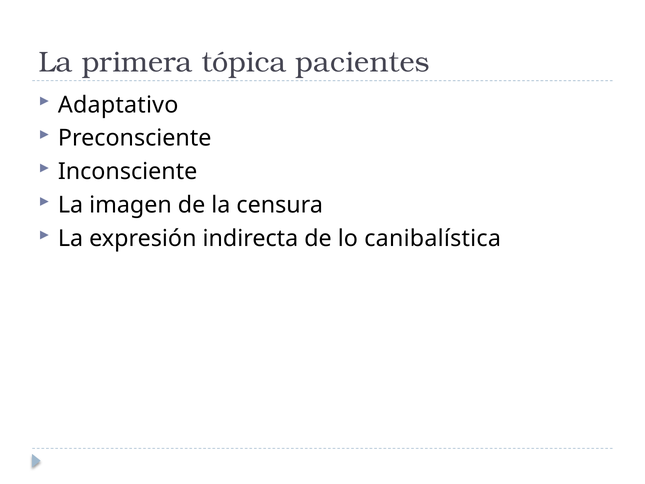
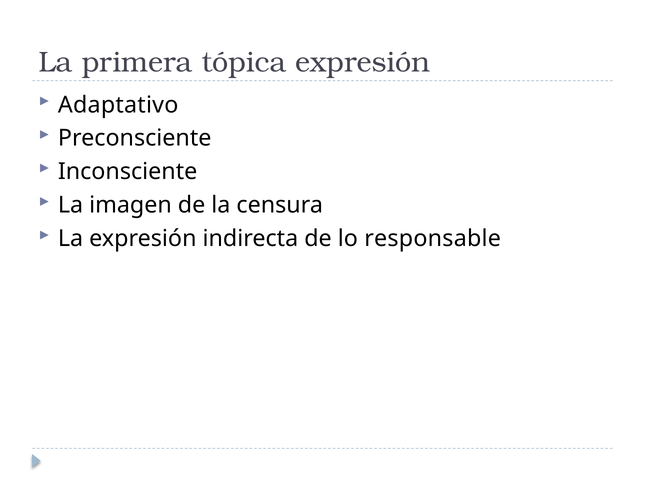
tópica pacientes: pacientes -> expresión
canibalística: canibalística -> responsable
